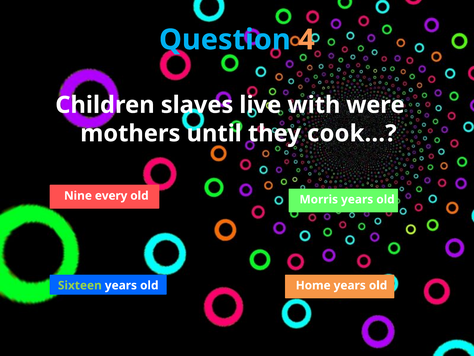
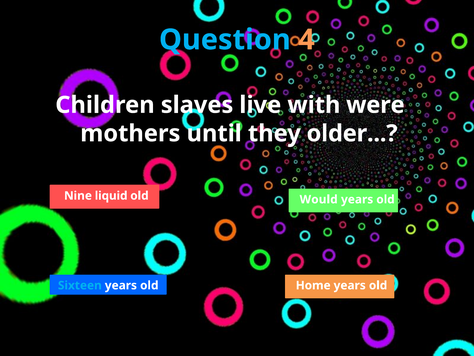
cook: cook -> older
every: every -> liquid
Morris: Morris -> Would
Sixteen colour: light green -> light blue
